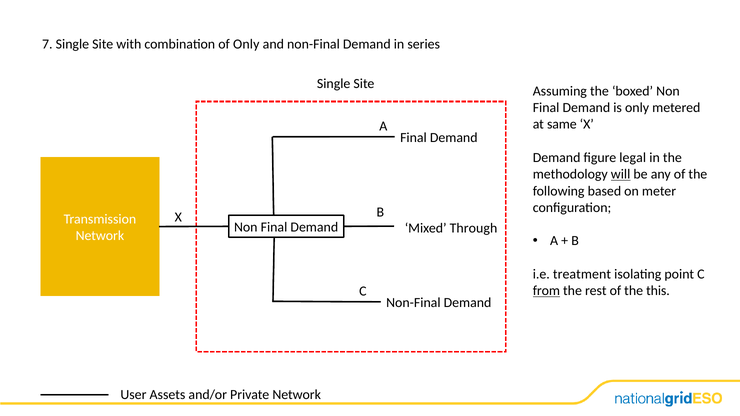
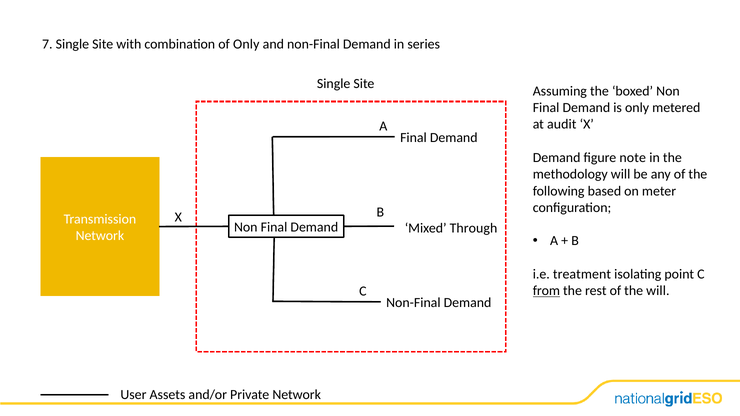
same: same -> audit
legal: legal -> note
will at (621, 174) underline: present -> none
the this: this -> will
